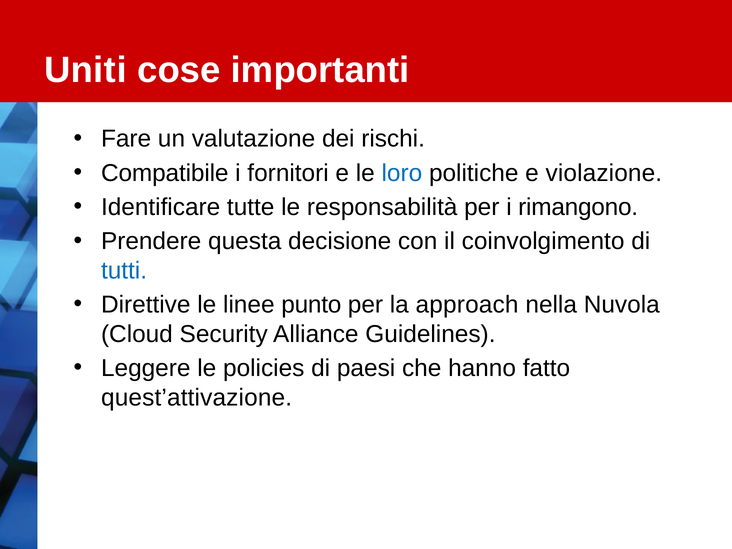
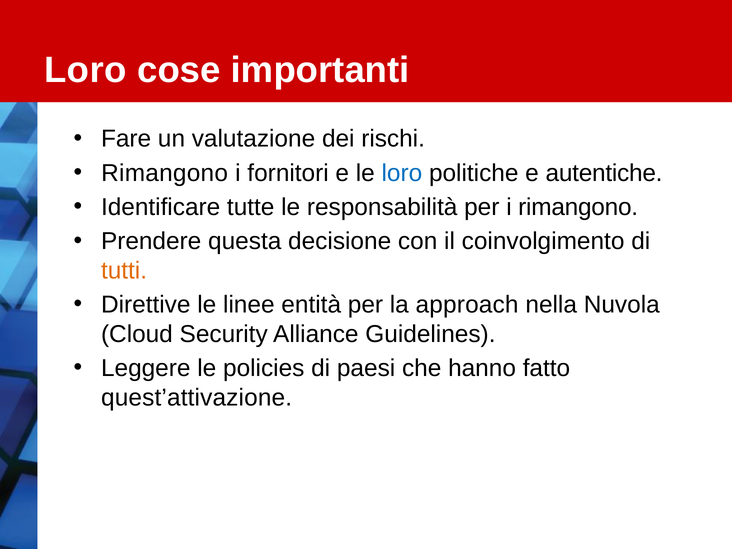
Uniti at (85, 70): Uniti -> Loro
Compatibile at (165, 173): Compatibile -> Rimangono
violazione: violazione -> autentiche
tutti colour: blue -> orange
punto: punto -> entità
